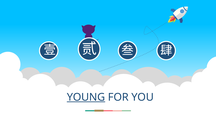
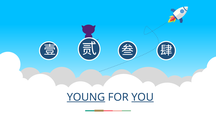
YOU underline: none -> present
